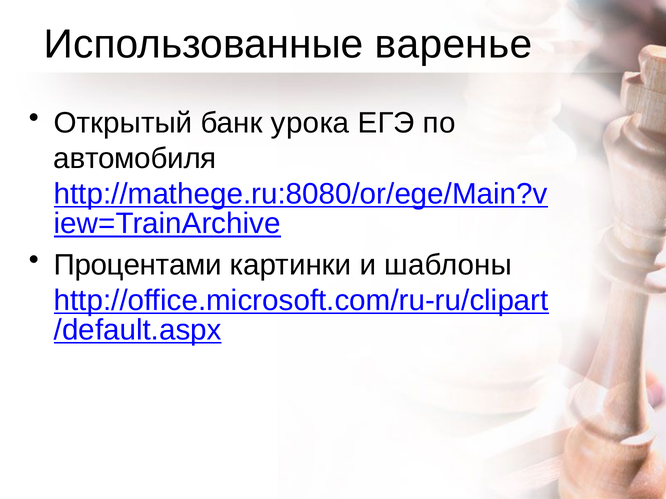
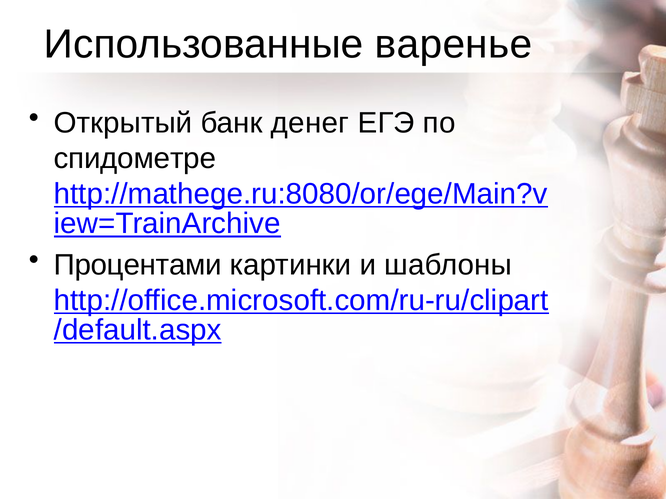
урока: урока -> денег
автомобиля: автомобиля -> спидометре
